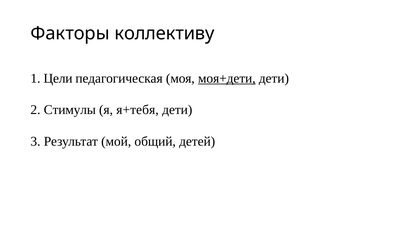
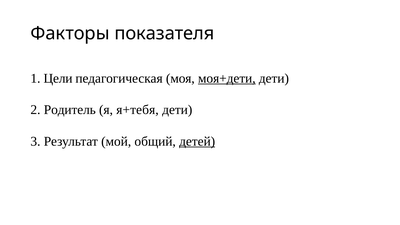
коллективу: коллективу -> показателя
Стимулы: Стимулы -> Родитель
детей underline: none -> present
